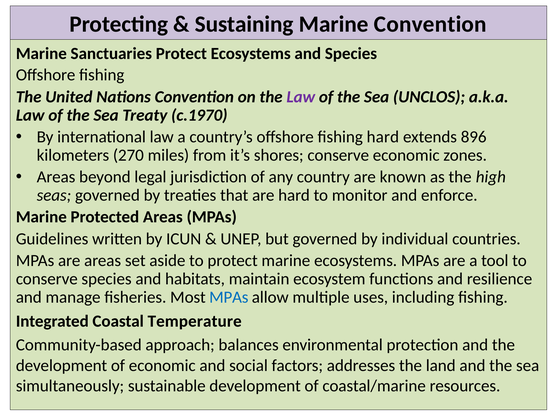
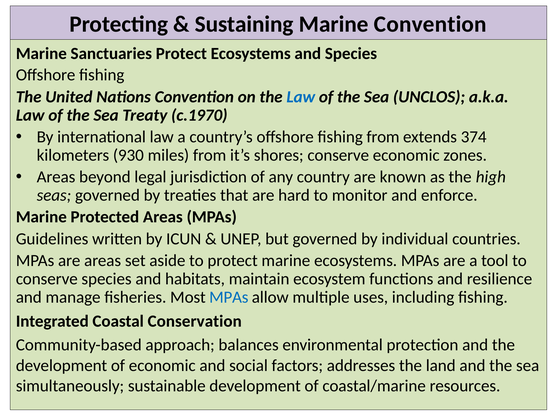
Law at (301, 97) colour: purple -> blue
fishing hard: hard -> from
896: 896 -> 374
270: 270 -> 930
Temperature: Temperature -> Conservation
